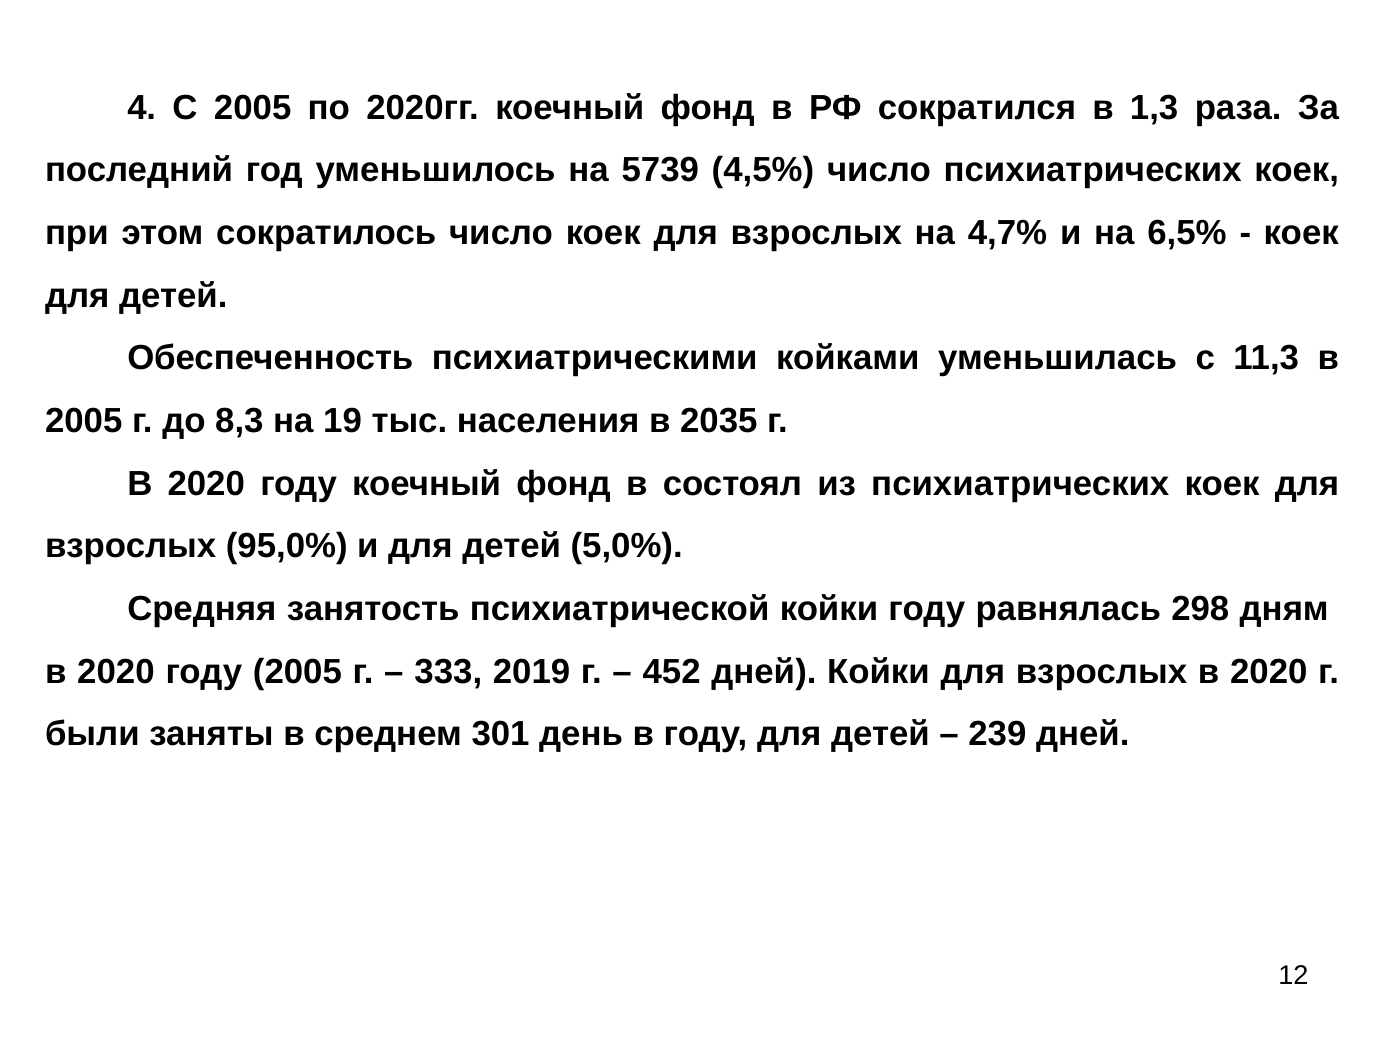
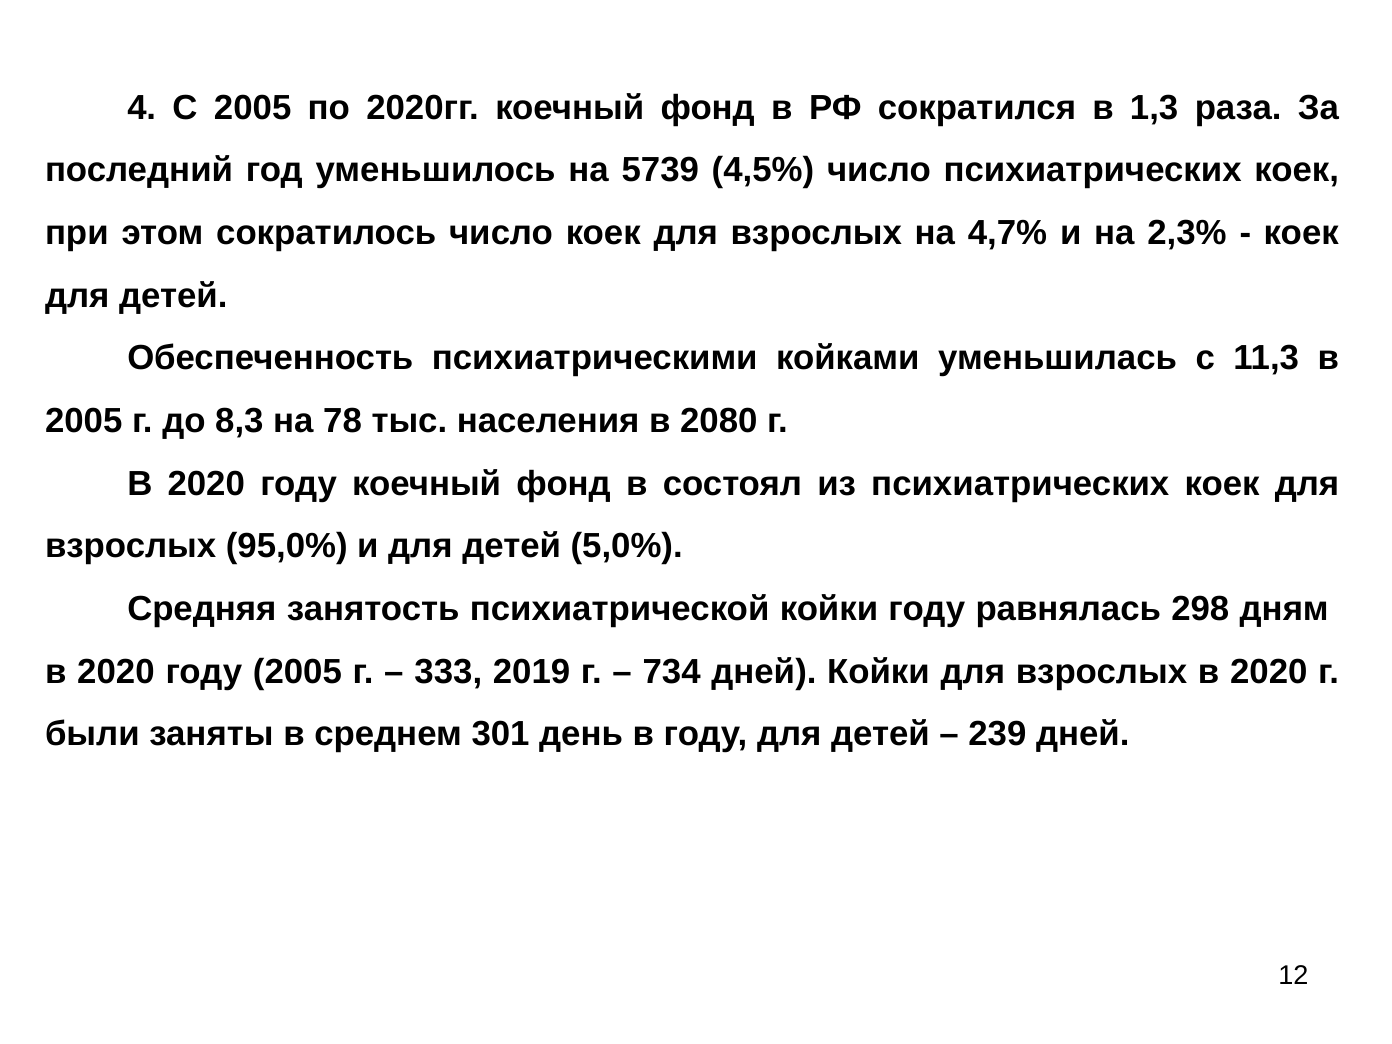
6,5%: 6,5% -> 2,3%
19: 19 -> 78
2035: 2035 -> 2080
452: 452 -> 734
